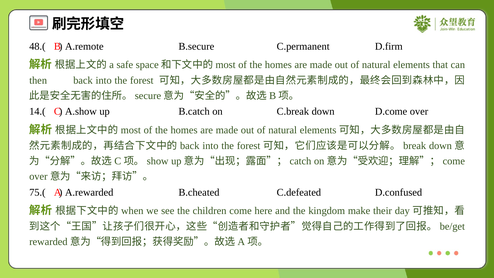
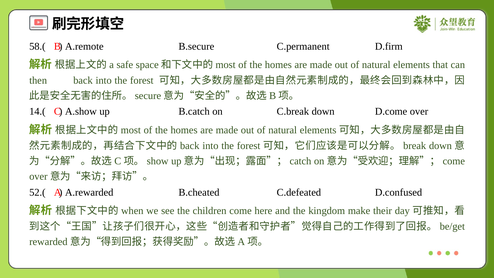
48.(: 48.( -> 58.(
75.(: 75.( -> 52.(
